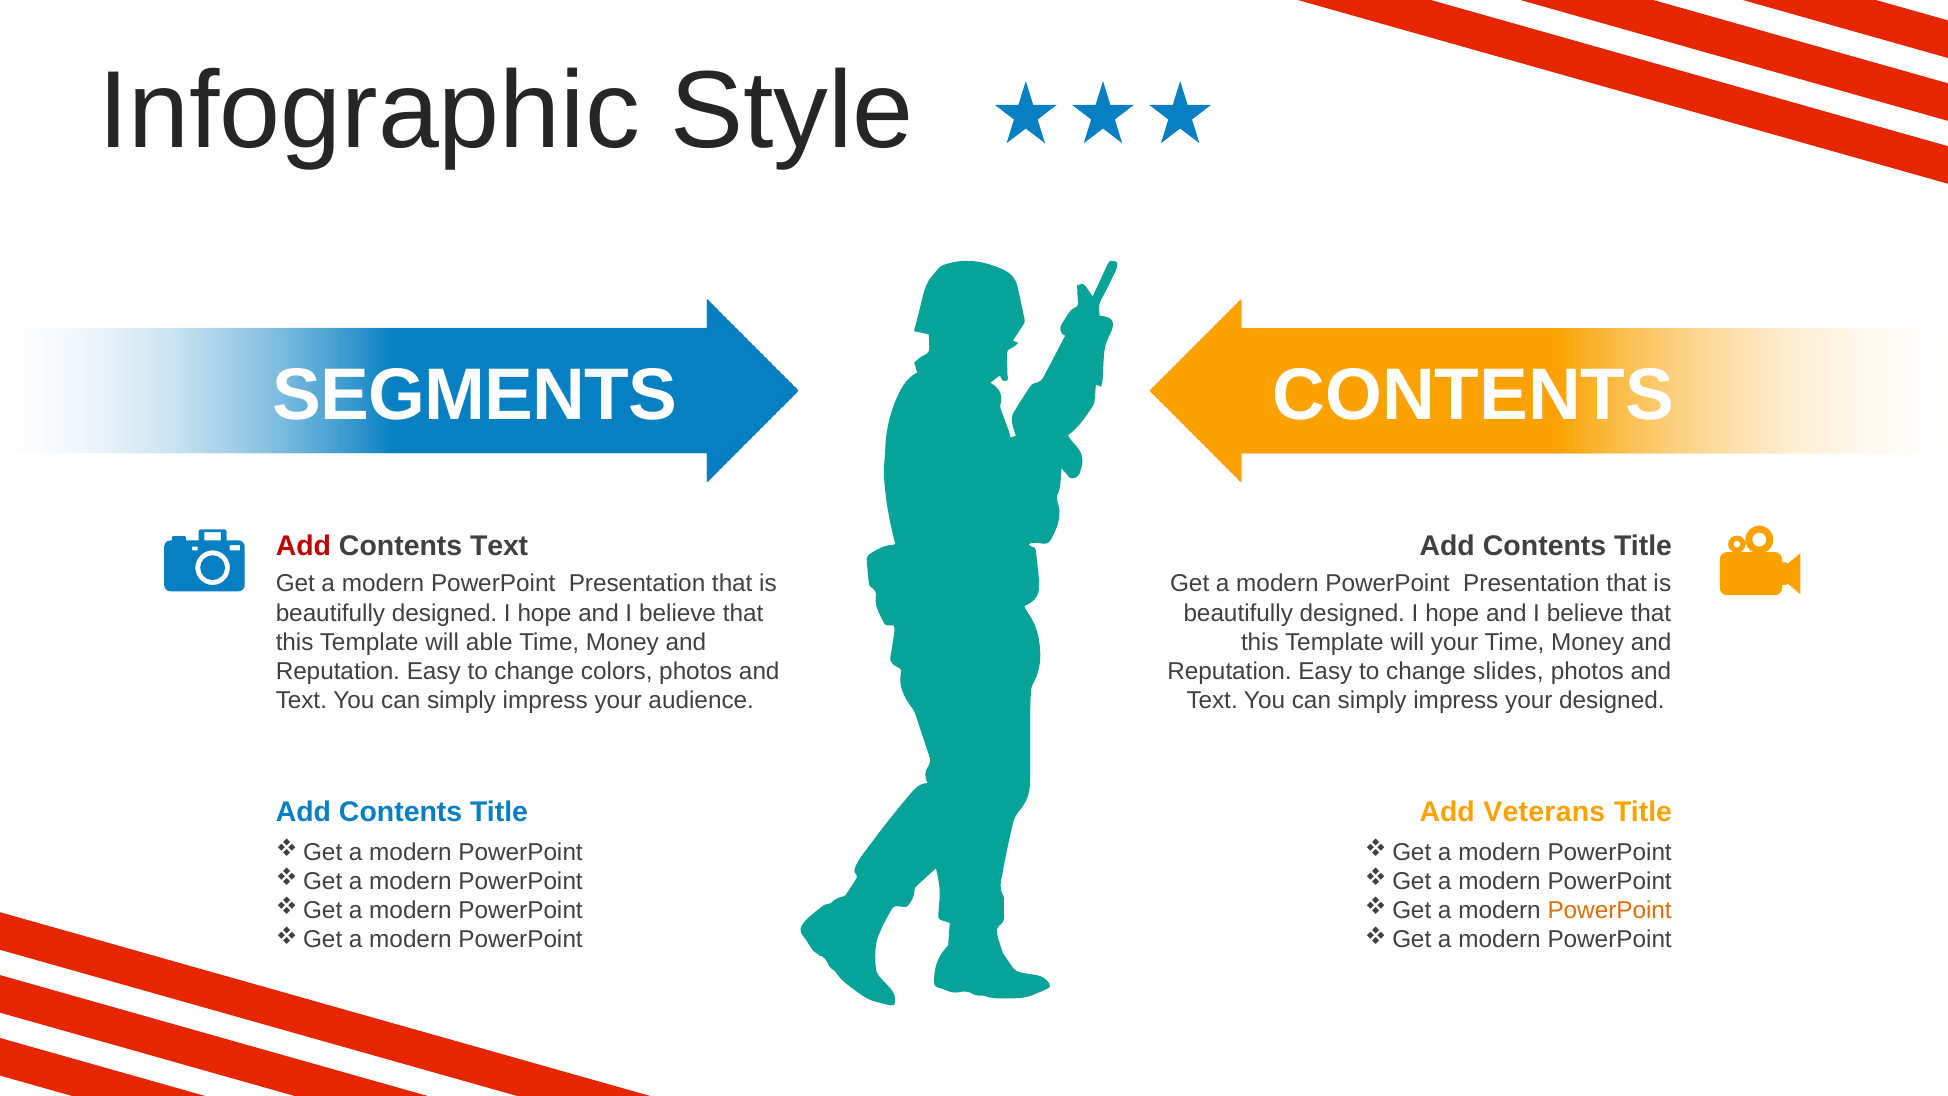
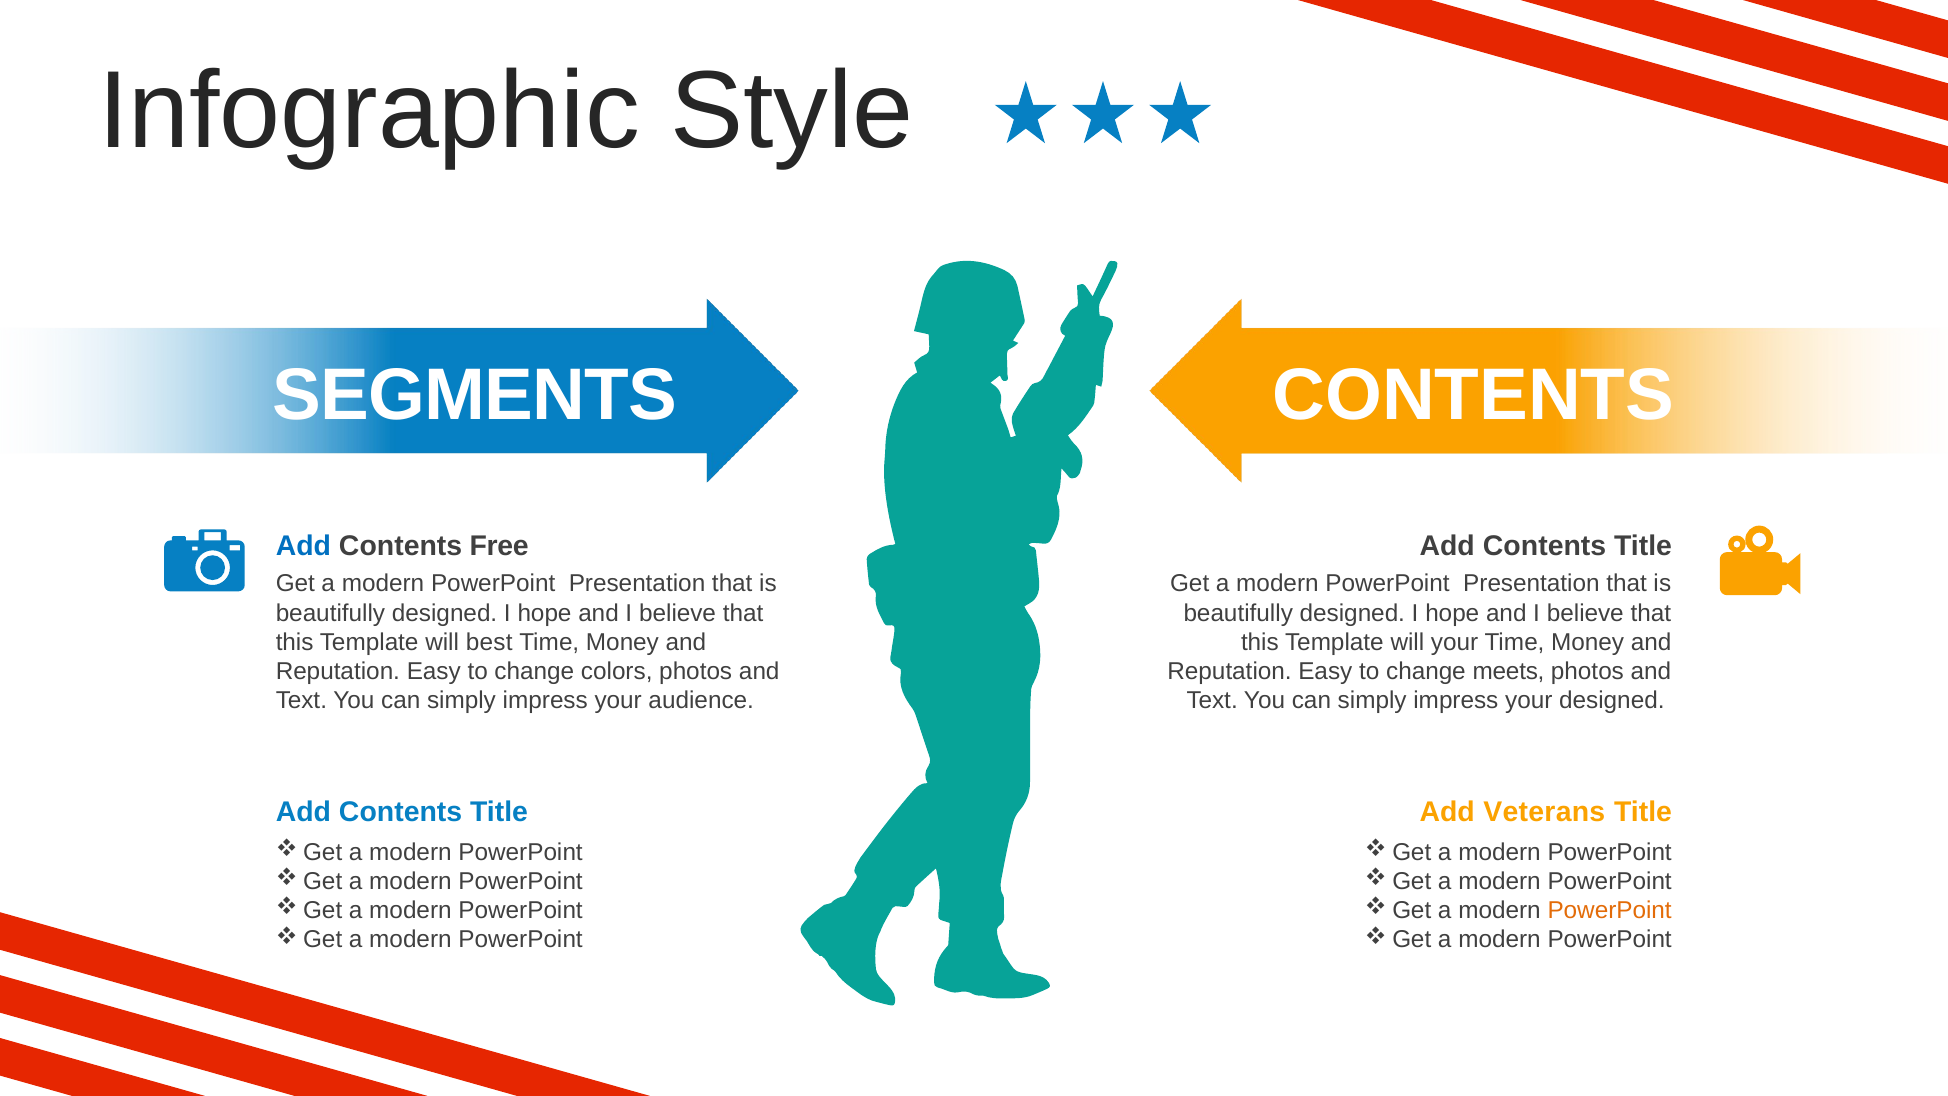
Add at (303, 546) colour: red -> blue
Contents Text: Text -> Free
able: able -> best
slides: slides -> meets
